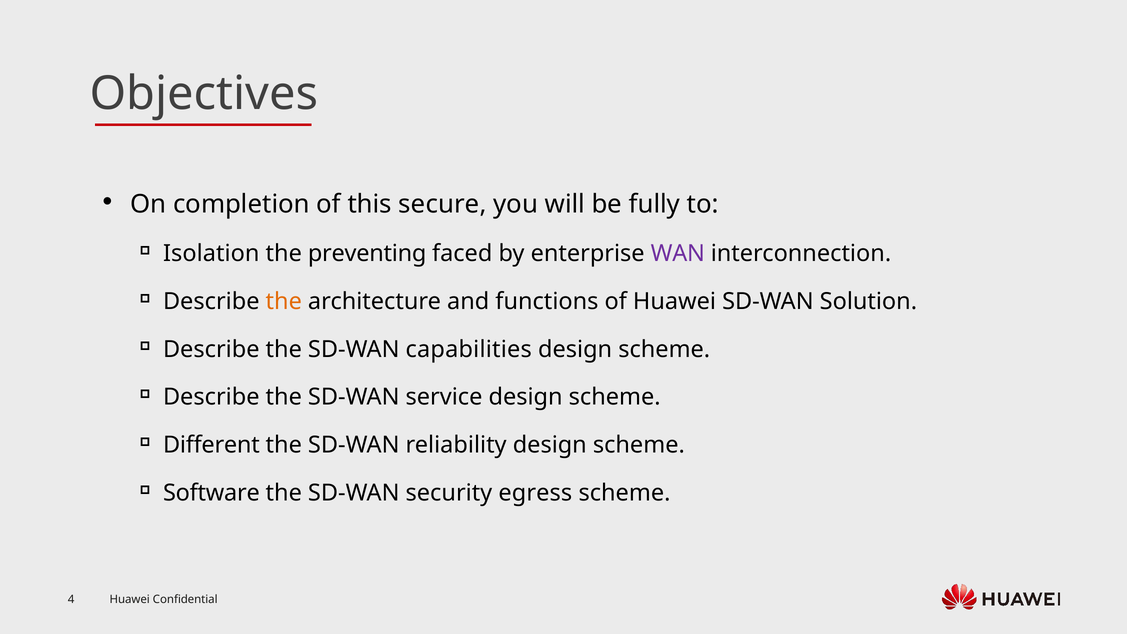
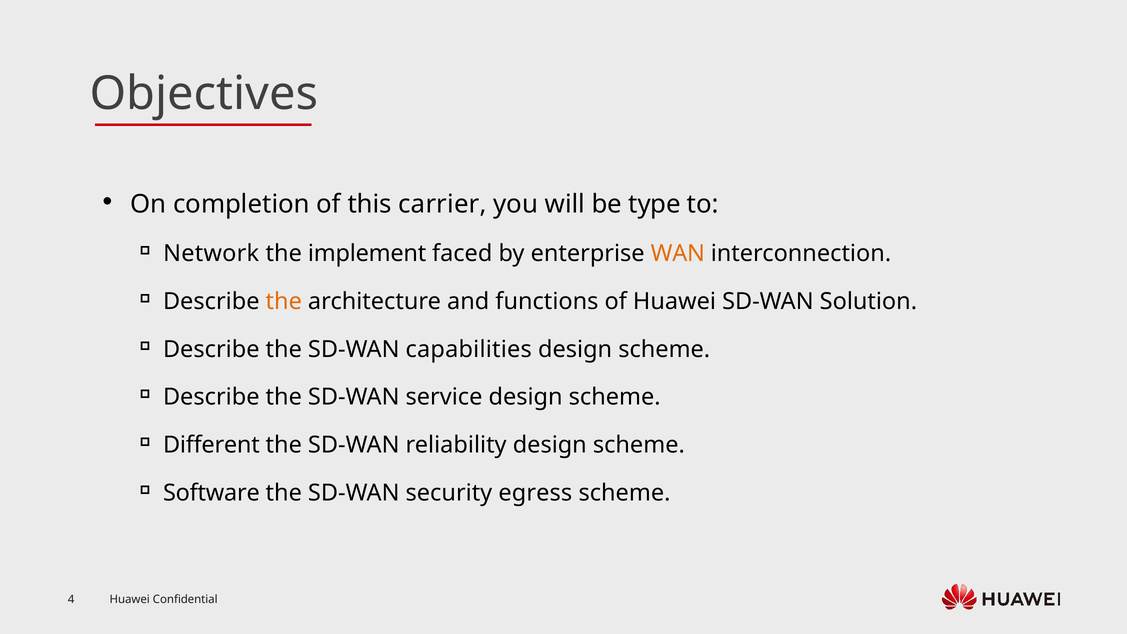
secure: secure -> carrier
fully: fully -> type
Isolation: Isolation -> Network
preventing: preventing -> implement
WAN colour: purple -> orange
